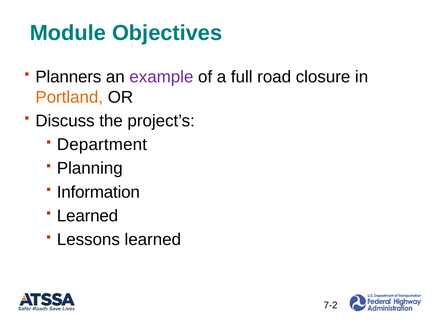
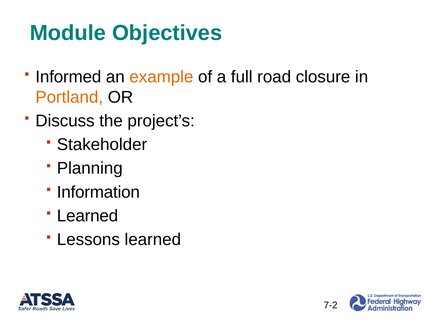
Planners: Planners -> Informed
example colour: purple -> orange
Department: Department -> Stakeholder
